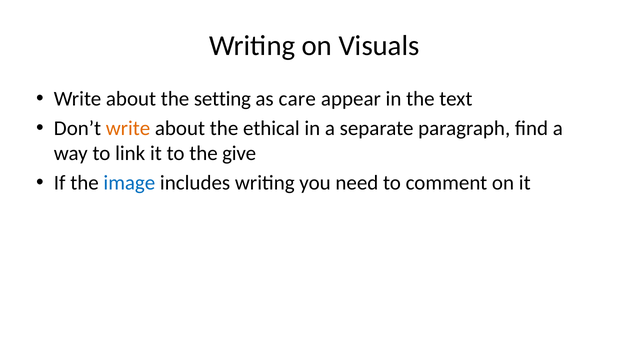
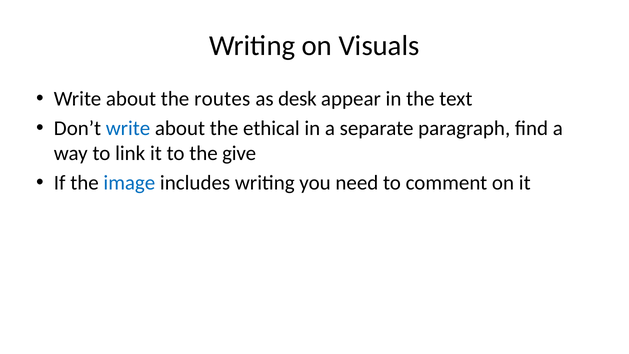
setting: setting -> routes
care: care -> desk
write at (128, 128) colour: orange -> blue
